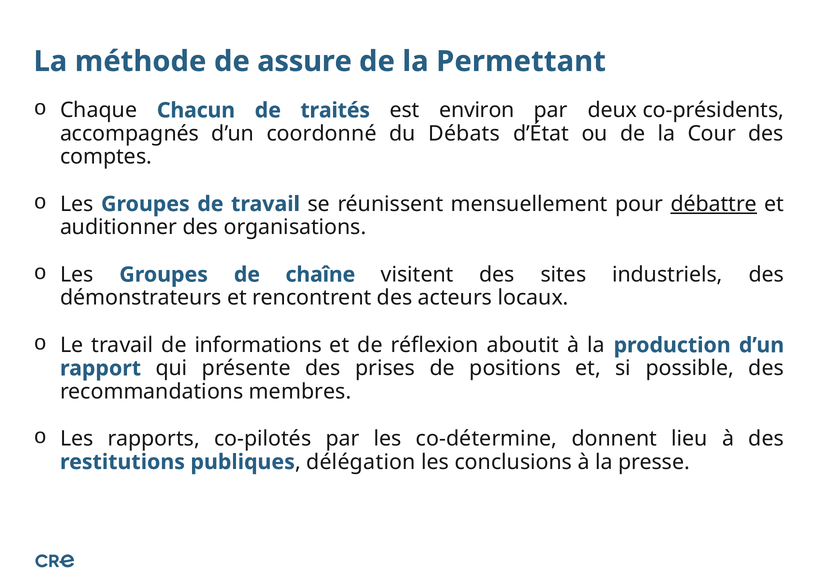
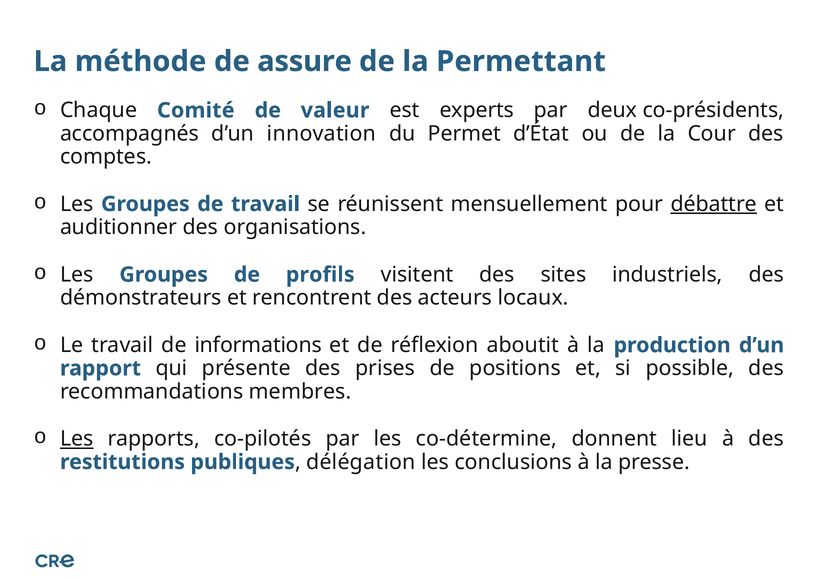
Chacun: Chacun -> Comité
traités: traités -> valeur
environ: environ -> experts
coordonné: coordonné -> innovation
Débats: Débats -> Permet
chaîne: chaîne -> profils
Les at (77, 439) underline: none -> present
